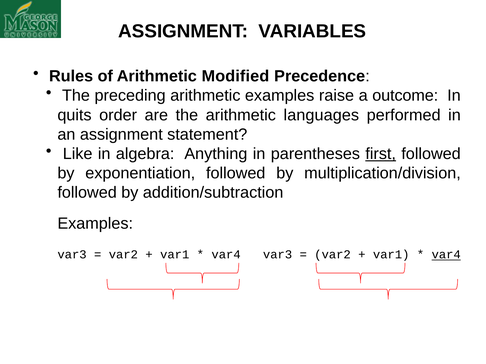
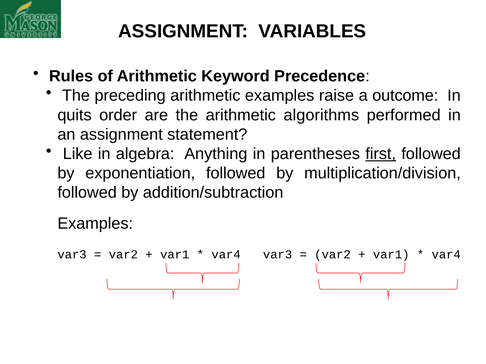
Modified: Modified -> Keyword
languages: languages -> algorithms
var4 at (446, 255) underline: present -> none
